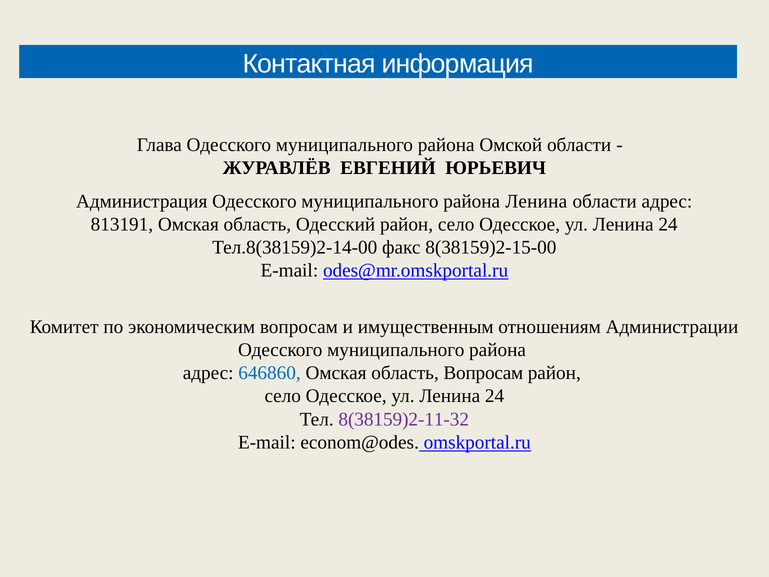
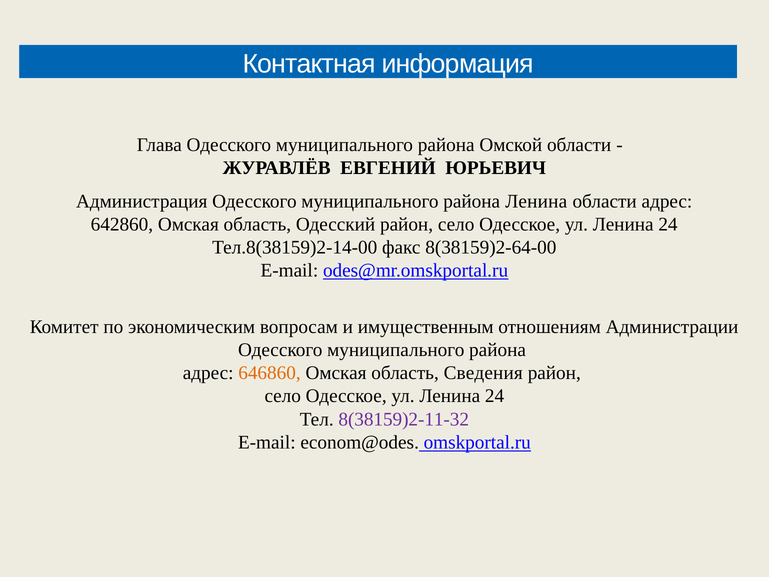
813191: 813191 -> 642860
8(38159)2-15-00: 8(38159)2-15-00 -> 8(38159)2-64-00
646860 colour: blue -> orange
область Вопросам: Вопросам -> Сведения
